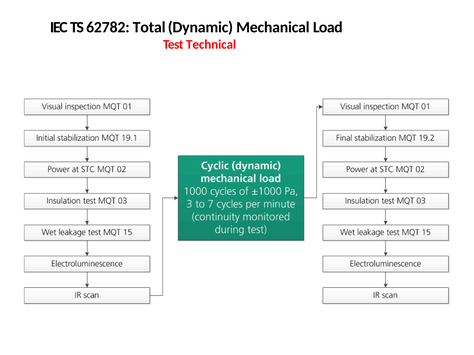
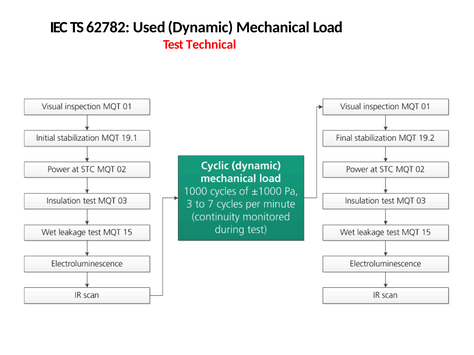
Total: Total -> Used
